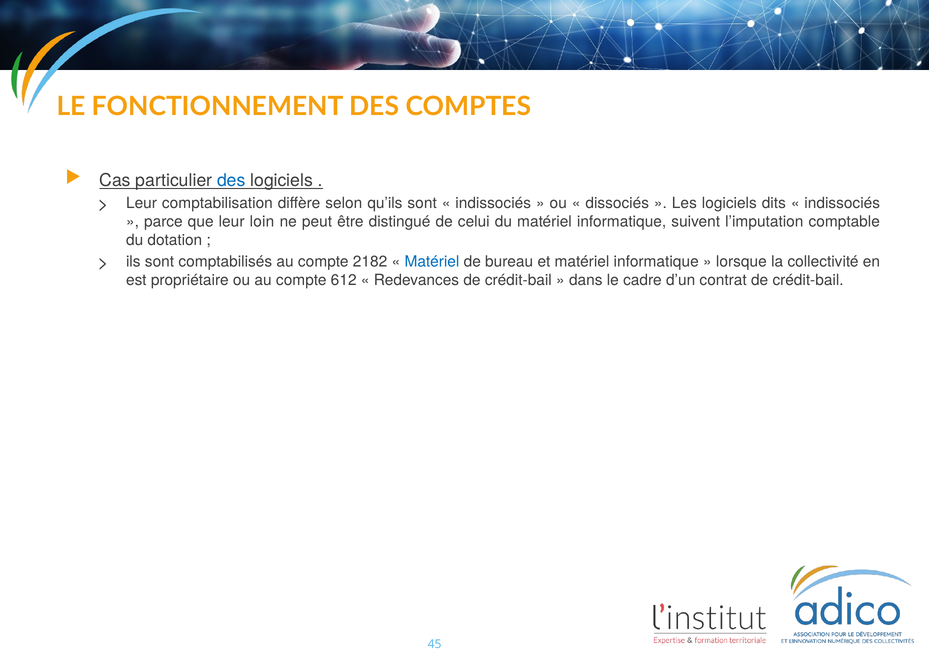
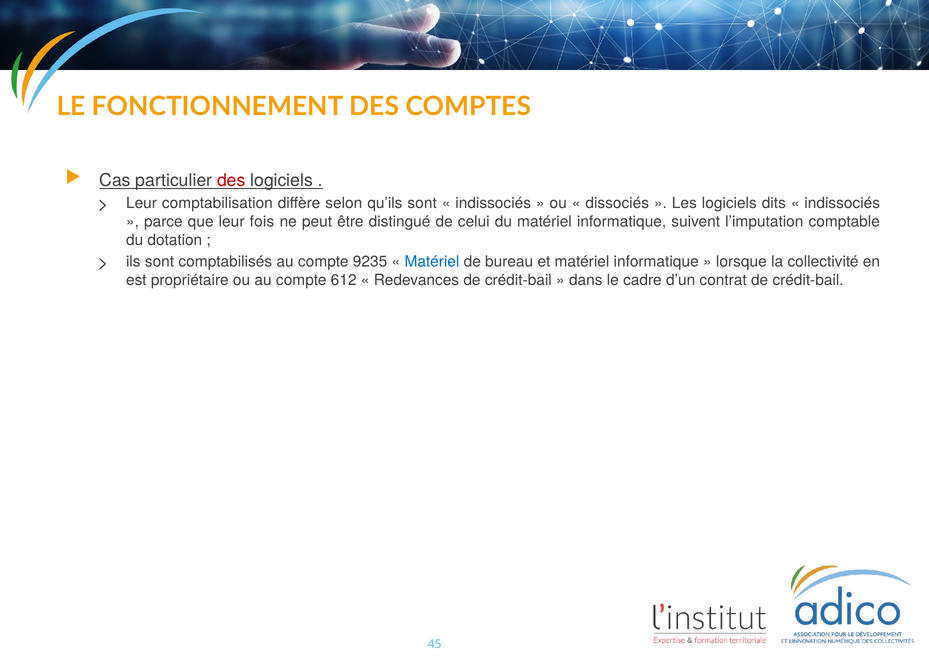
des at (231, 180) colour: blue -> red
loin: loin -> fois
2182: 2182 -> 9235
